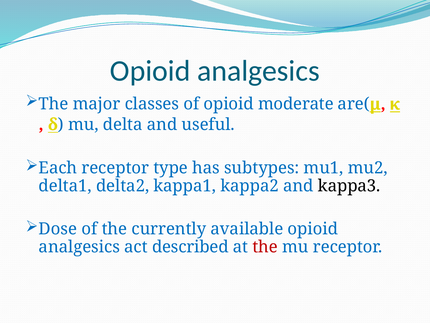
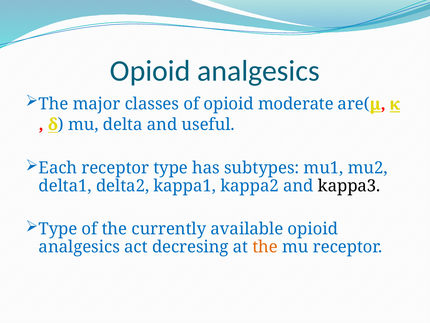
Dose at (58, 229): Dose -> Type
described: described -> decresing
the at (265, 247) colour: red -> orange
